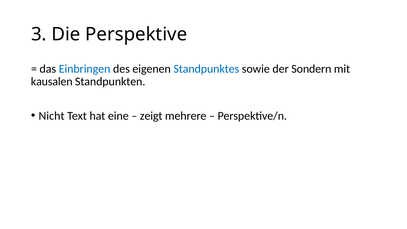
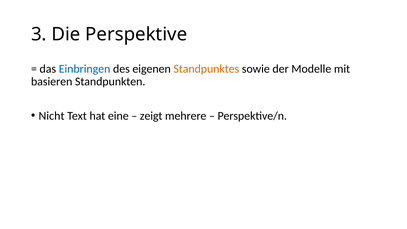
Standpunktes colour: blue -> orange
Sondern: Sondern -> Modelle
kausalen: kausalen -> basieren
